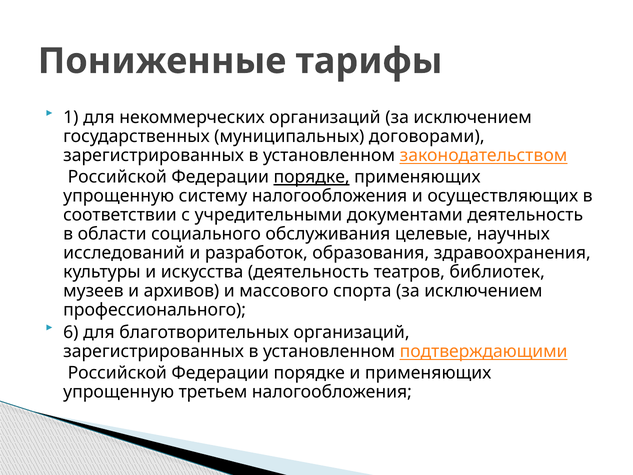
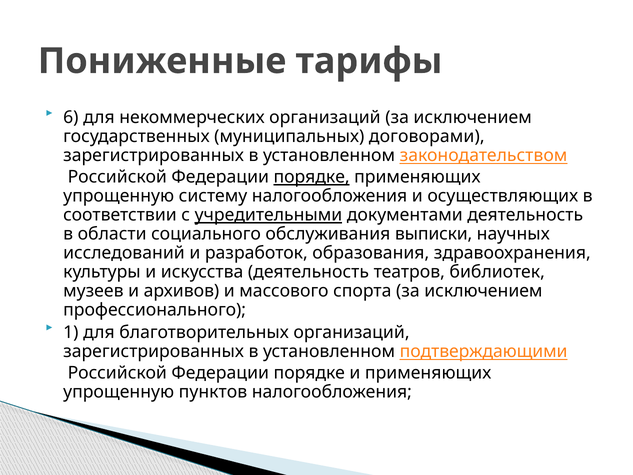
1: 1 -> 6
учредительными underline: none -> present
целевые: целевые -> выписки
6: 6 -> 1
третьем: третьем -> пунктов
